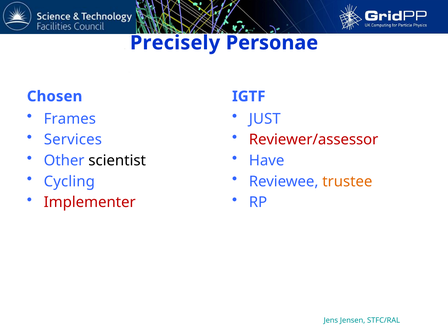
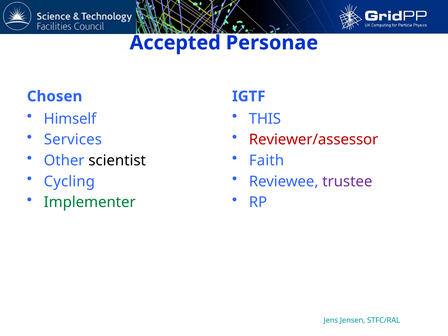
Precisely: Precisely -> Accepted
Frames: Frames -> Himself
JUST: JUST -> THIS
Have: Have -> Faith
trustee colour: orange -> purple
Implementer colour: red -> green
